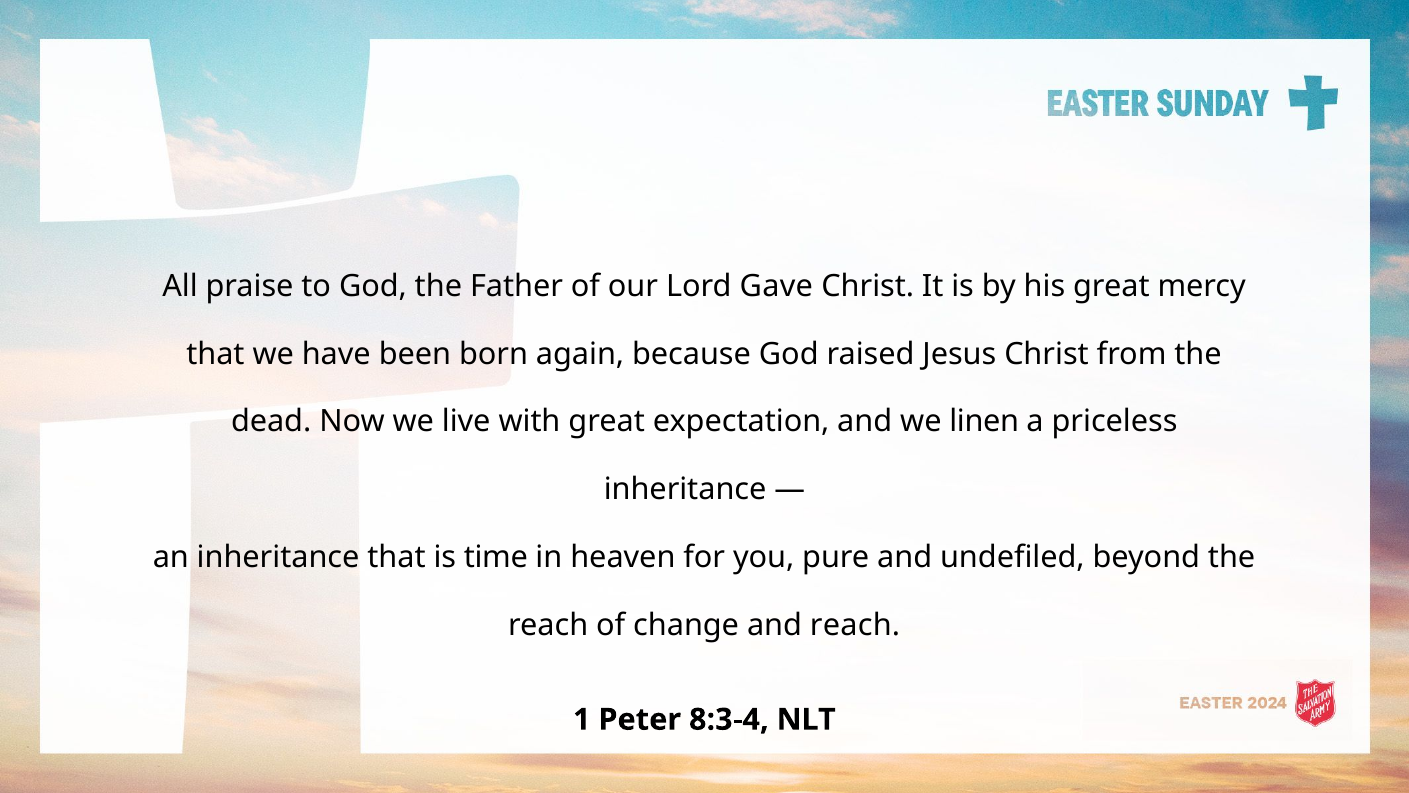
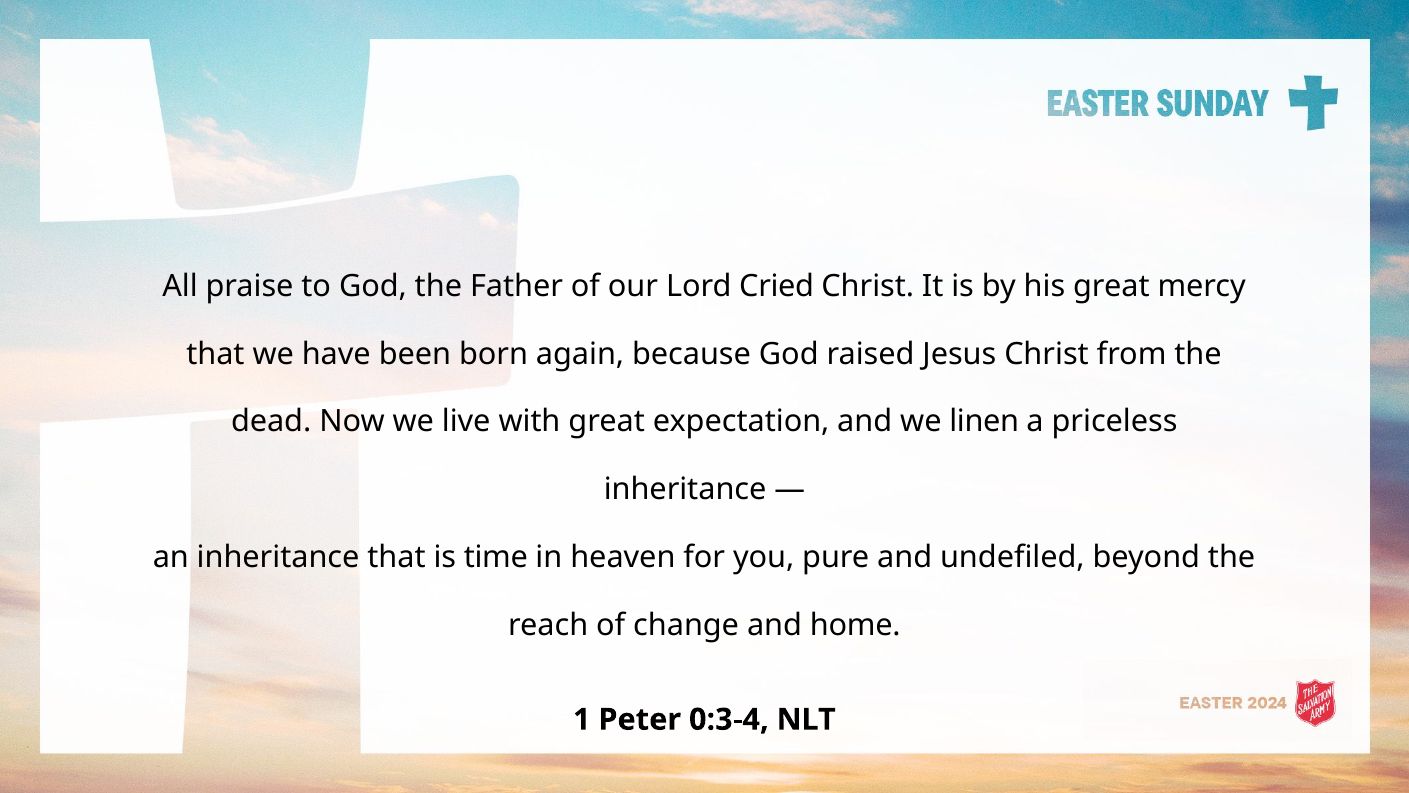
Gave: Gave -> Cried
and reach: reach -> home
8:3-4: 8:3-4 -> 0:3-4
